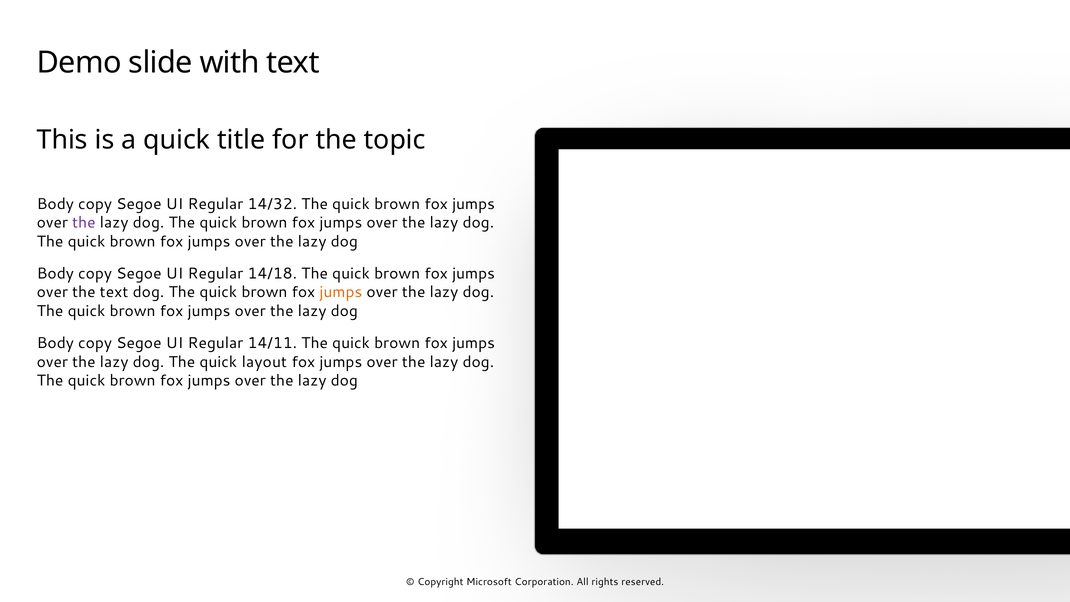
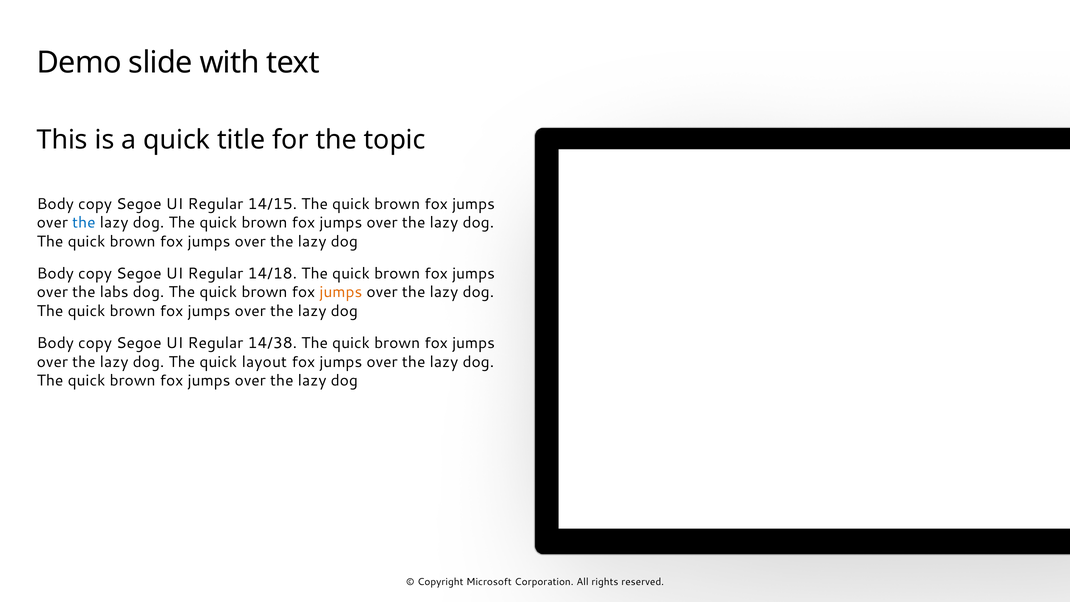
14/32: 14/32 -> 14/15
the at (84, 223) colour: purple -> blue
the text: text -> labs
14/11: 14/11 -> 14/38
